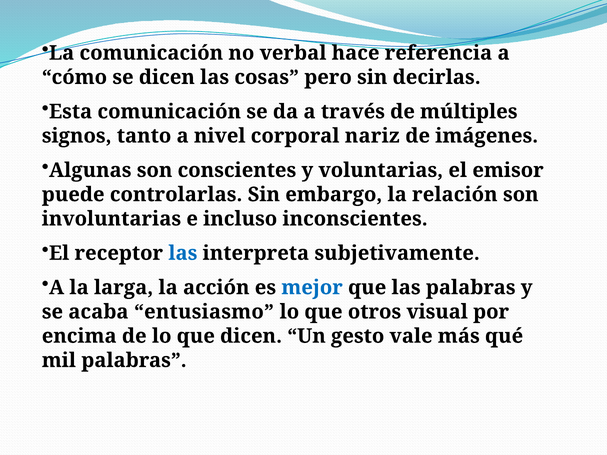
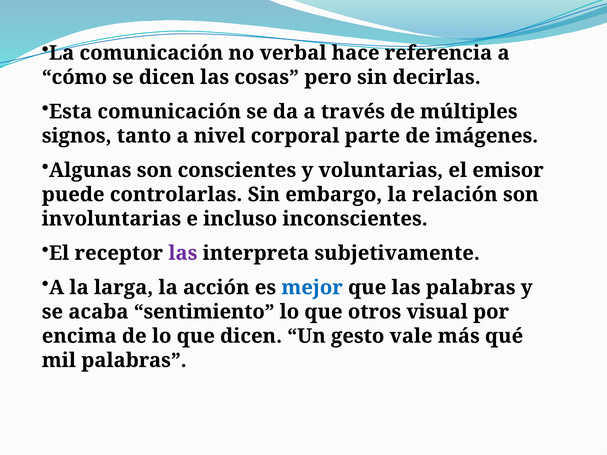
nariz: nariz -> parte
las at (183, 253) colour: blue -> purple
entusiasmo: entusiasmo -> sentimiento
